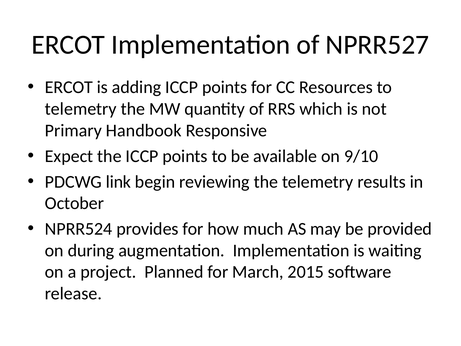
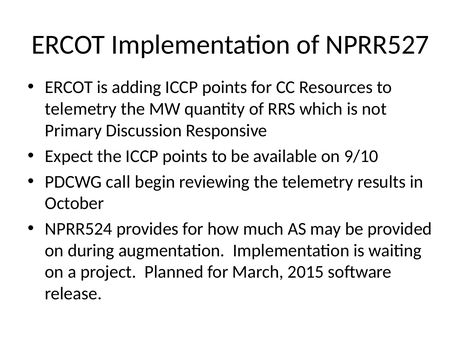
Handbook: Handbook -> Discussion
link: link -> call
